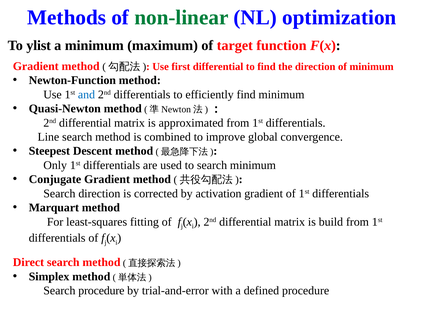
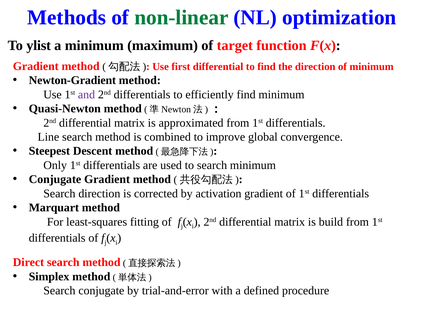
Newton-Function: Newton-Function -> Newton-Gradient
and colour: blue -> purple
Search procedure: procedure -> conjugate
